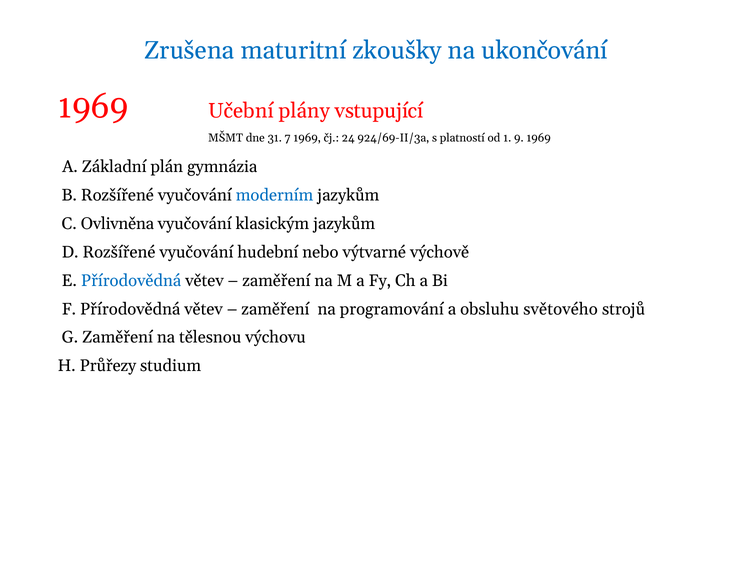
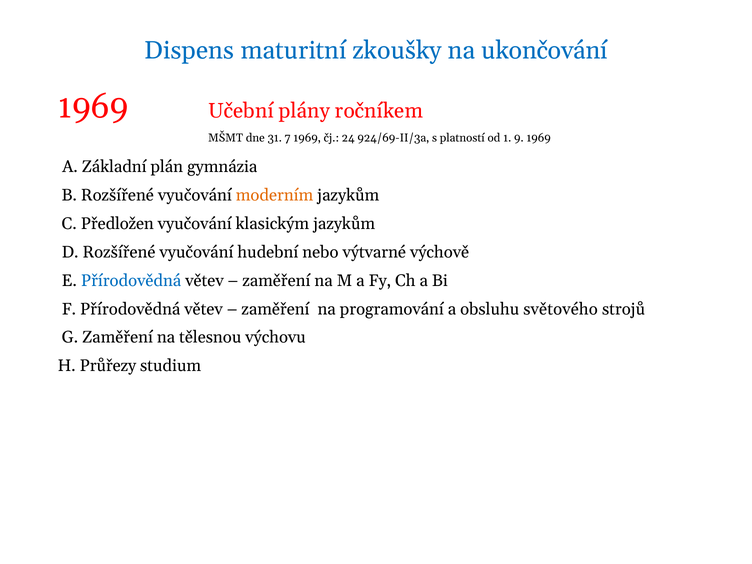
Zrušena: Zrušena -> Dispens
vstupující: vstupující -> ročníkem
moderním colour: blue -> orange
Ovlivněna: Ovlivněna -> Předložen
